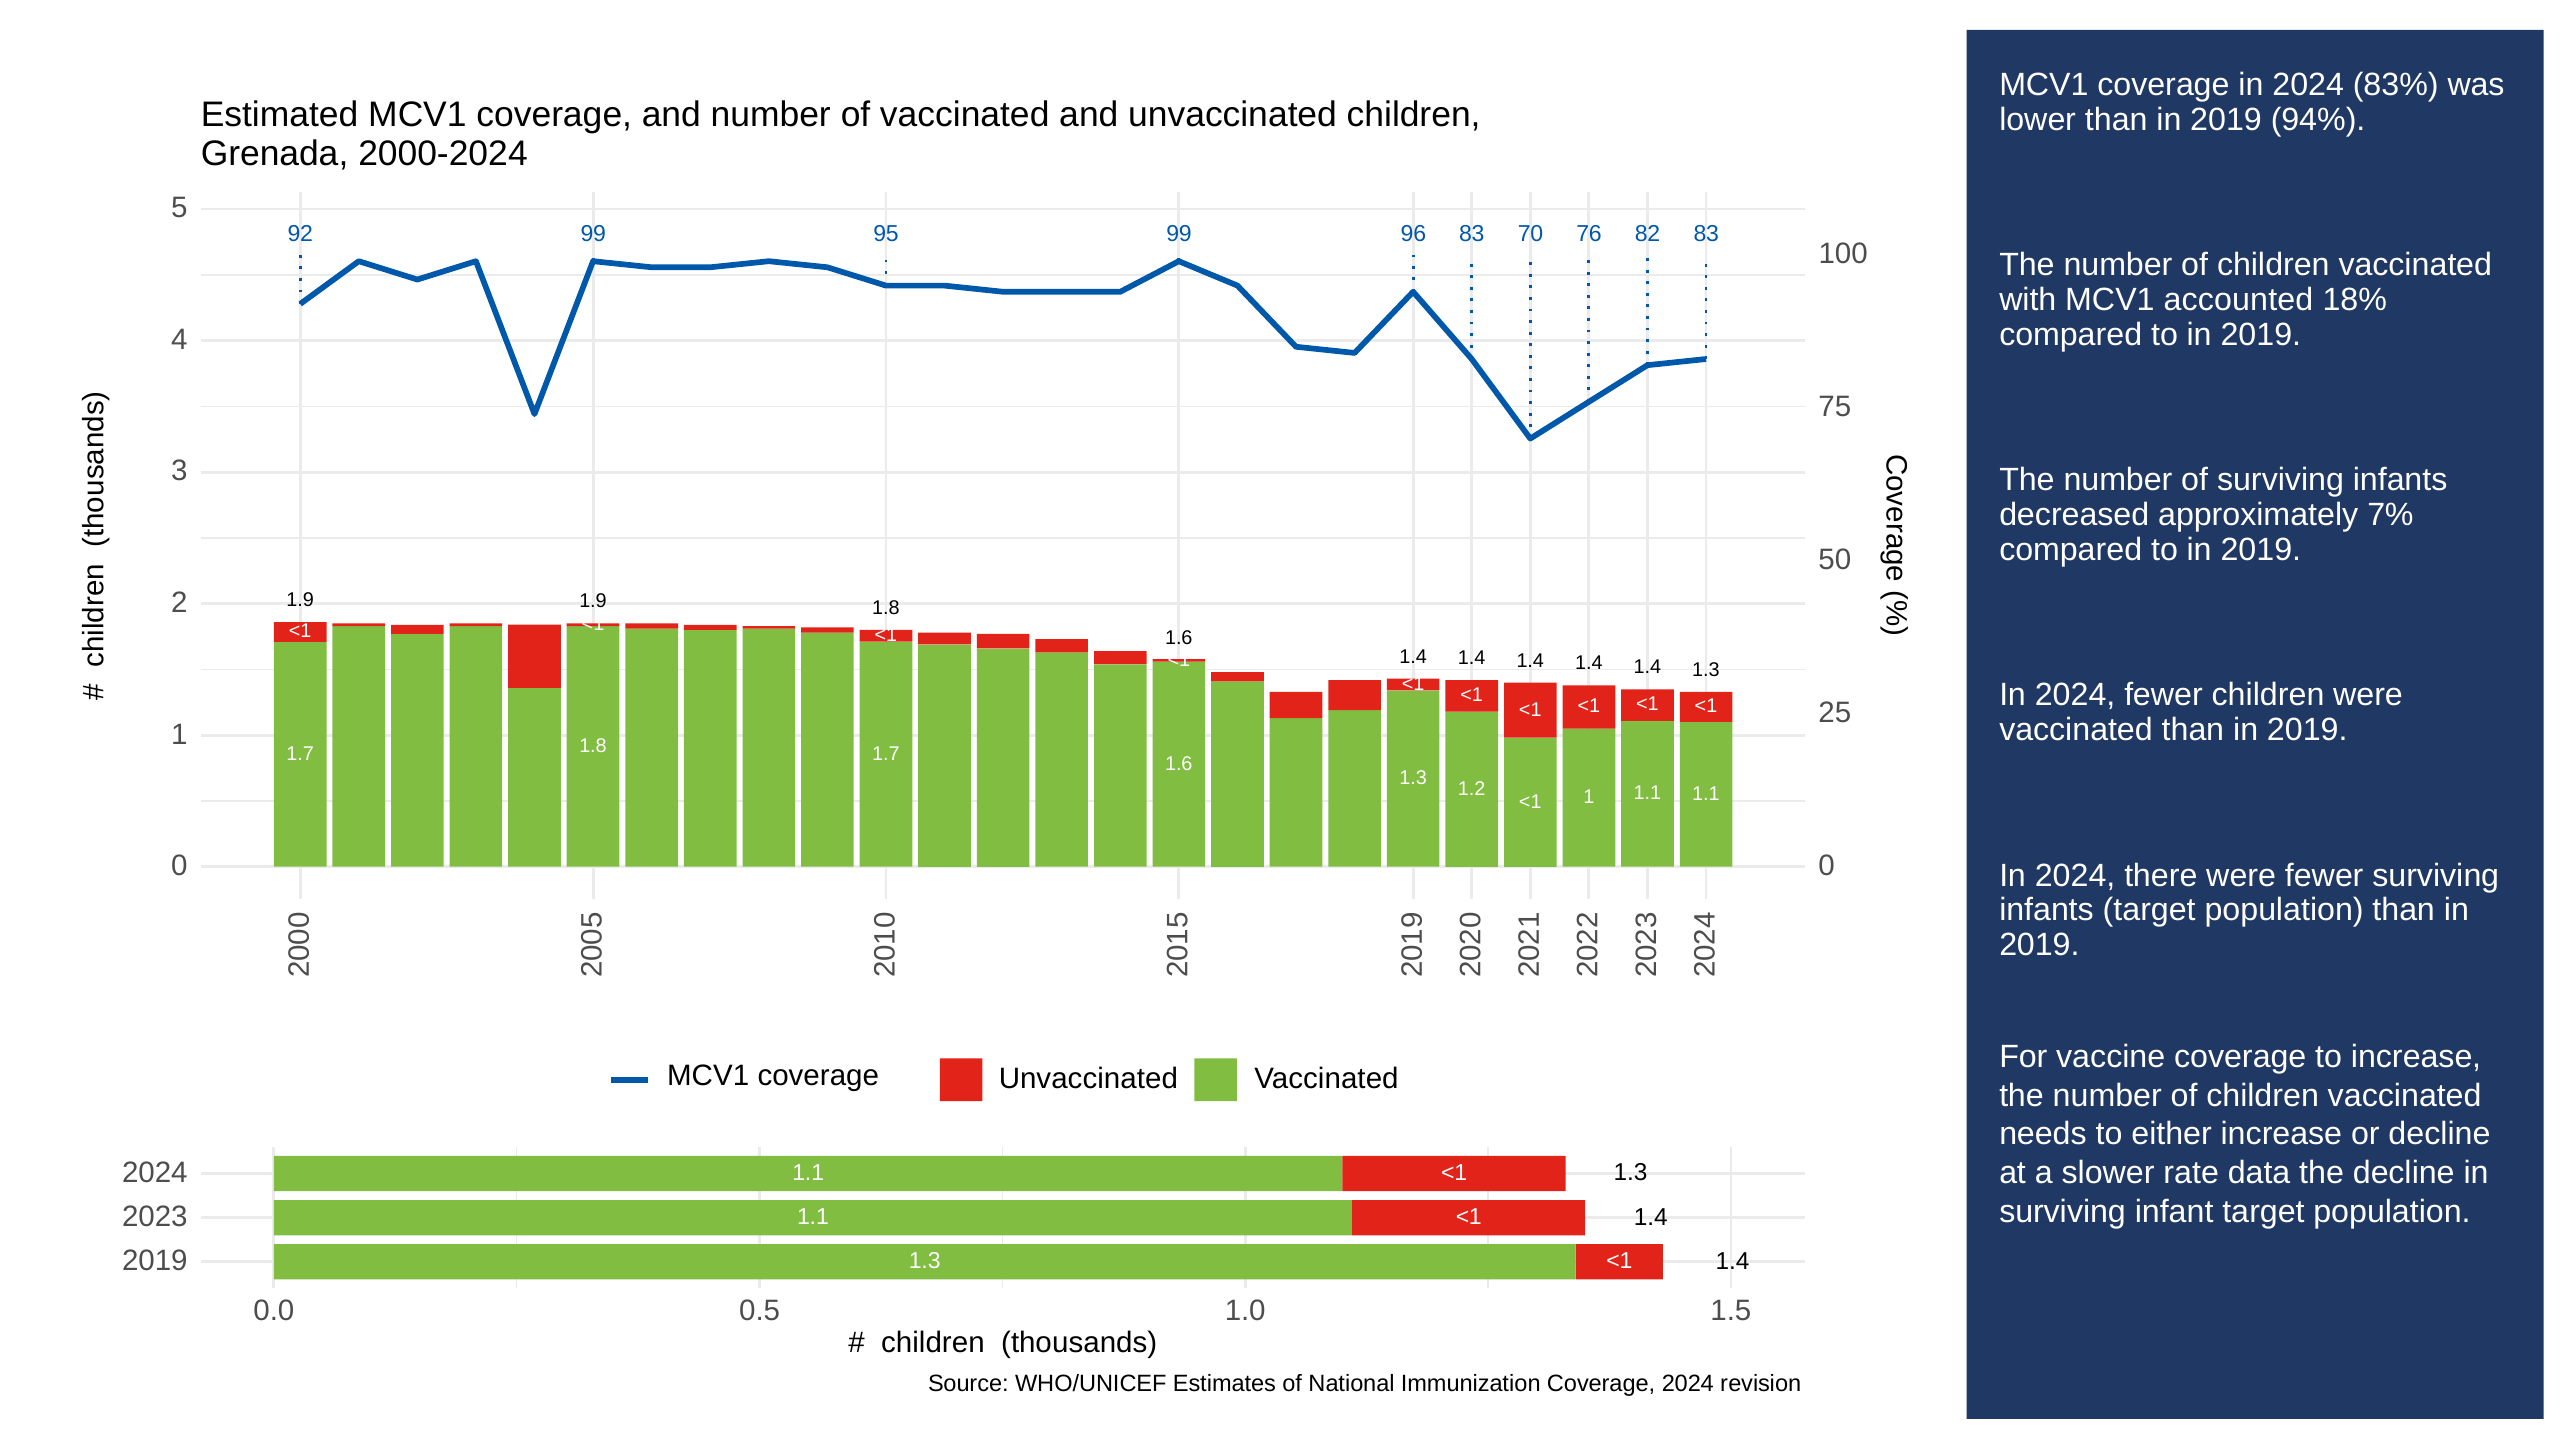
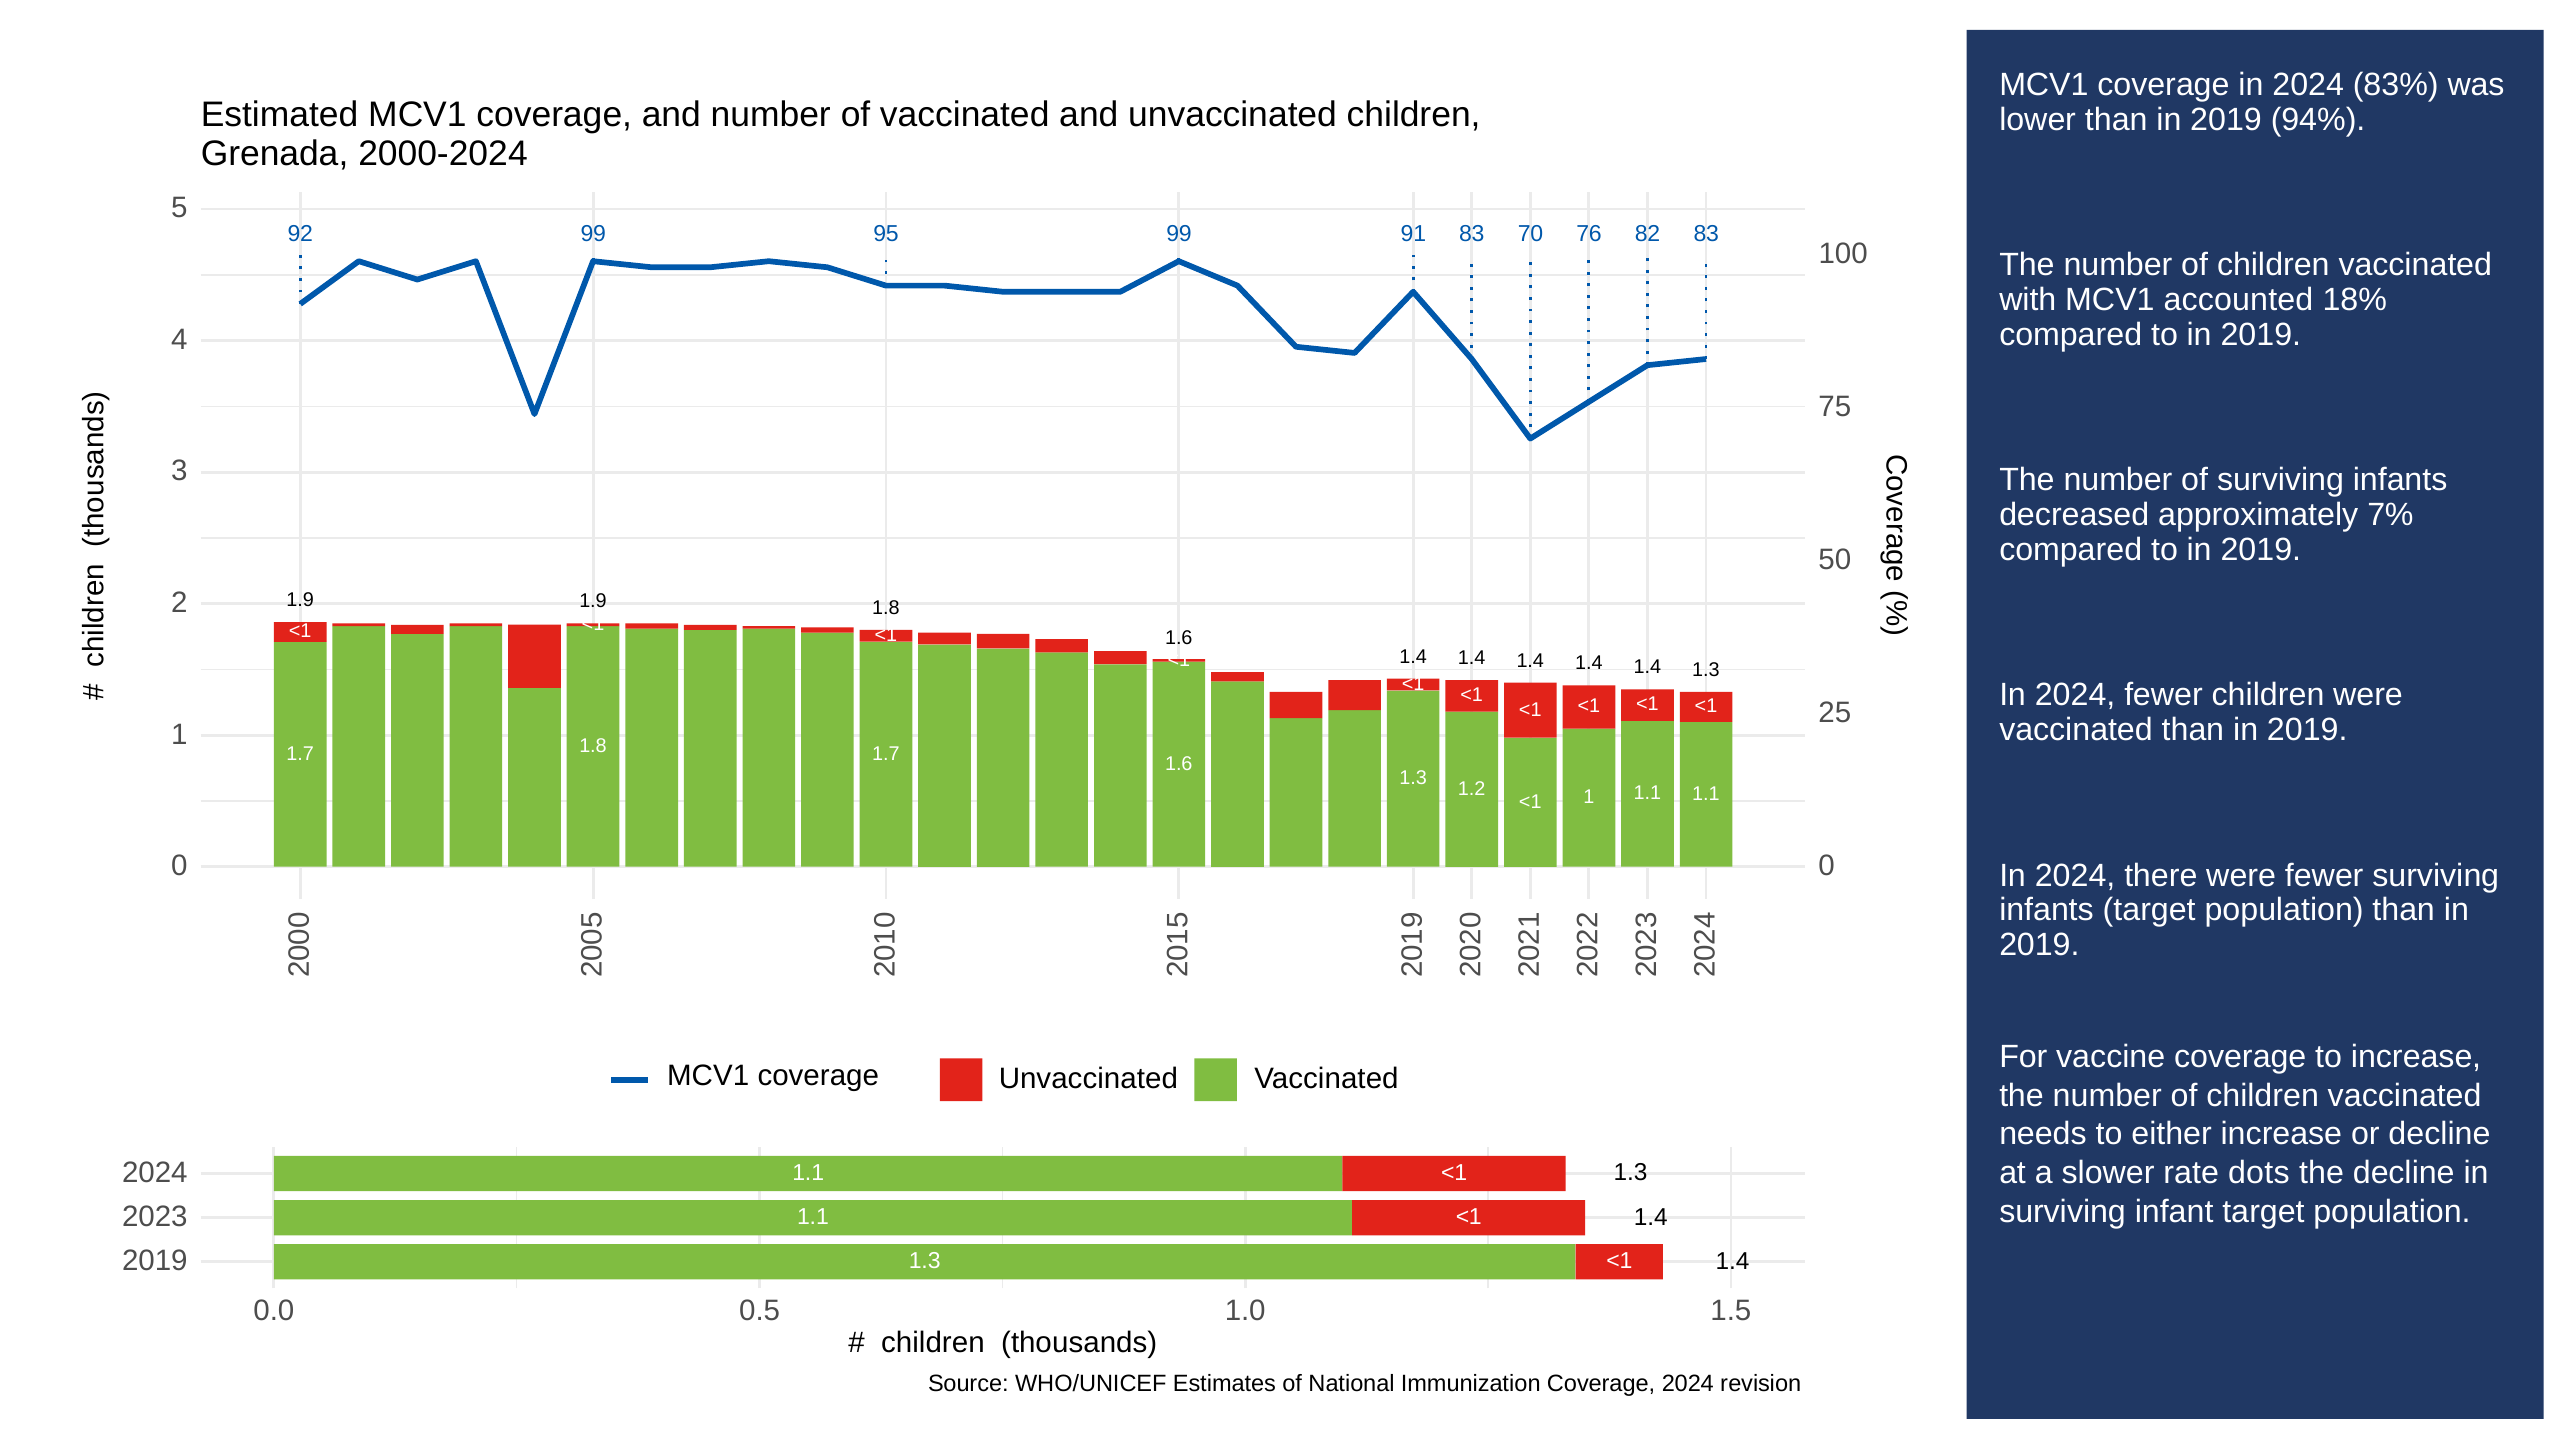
96: 96 -> 91
data: data -> dots
